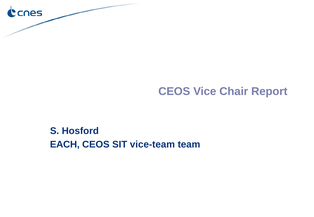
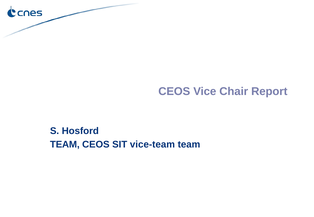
EACH at (65, 145): EACH -> TEAM
